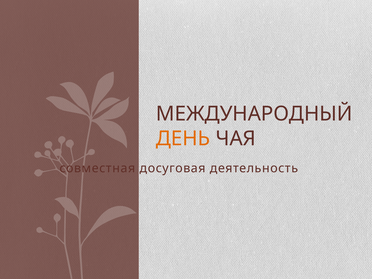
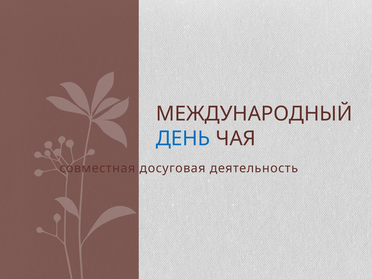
ДЕНЬ colour: orange -> blue
